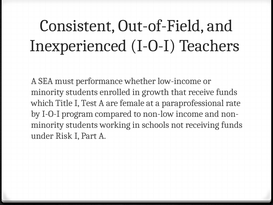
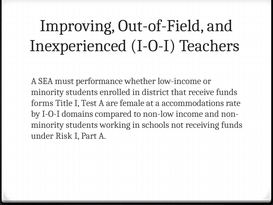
Consistent: Consistent -> Improving
growth: growth -> district
which: which -> forms
paraprofessional: paraprofessional -> accommodations
program: program -> domains
